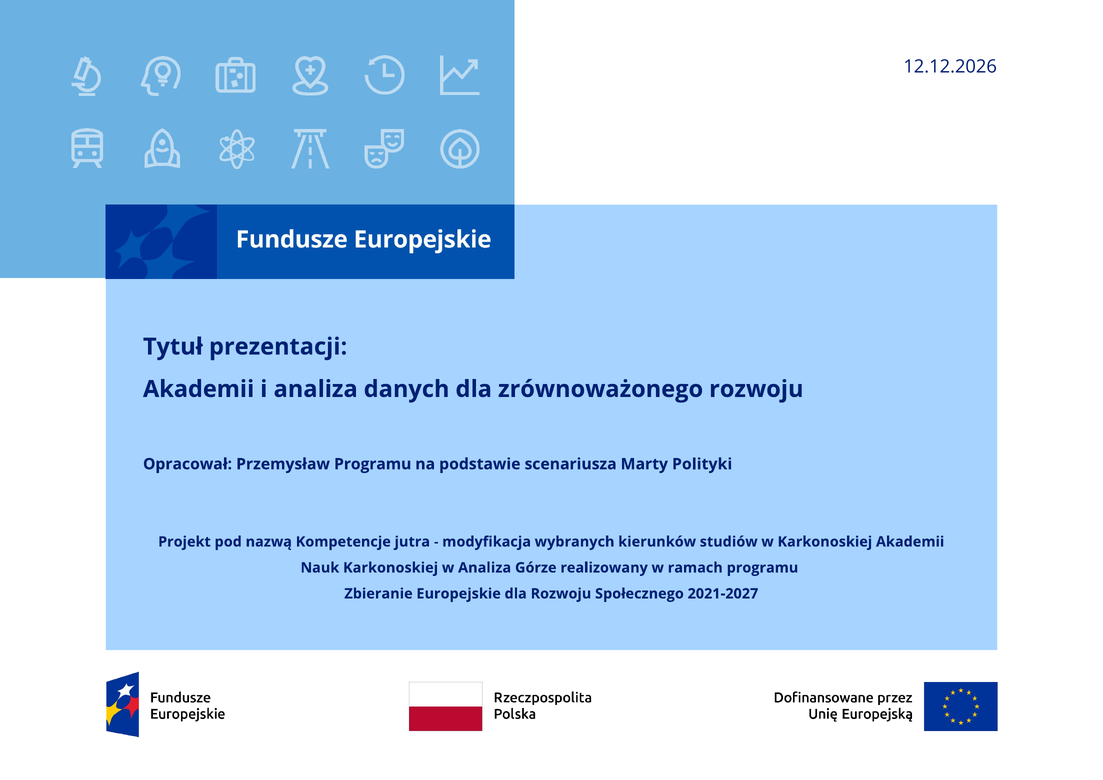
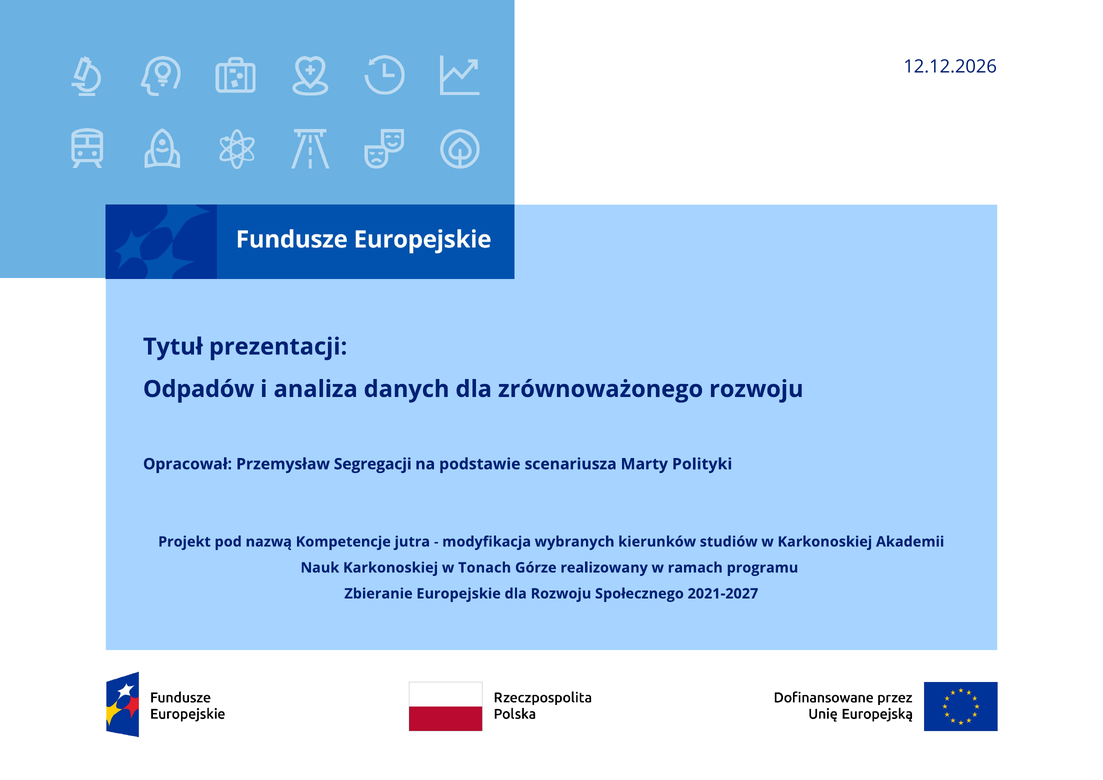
Akademii at (199, 389): Akademii -> Odpadów
Przemysław Programu: Programu -> Segregacji
w Analiza: Analiza -> Tonach
